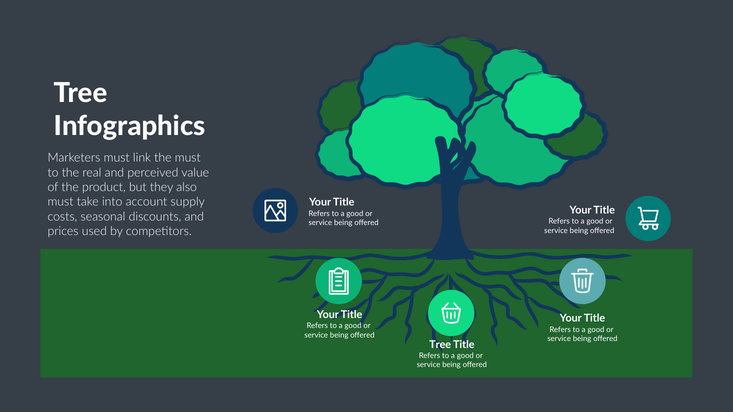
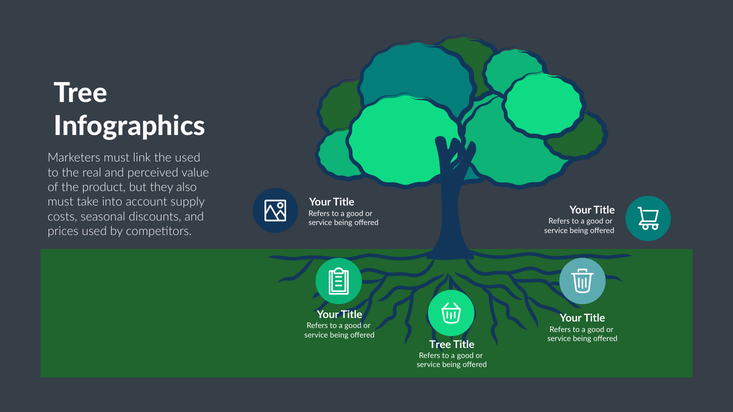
the must: must -> used
